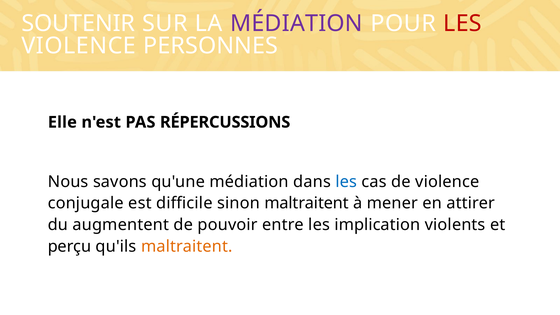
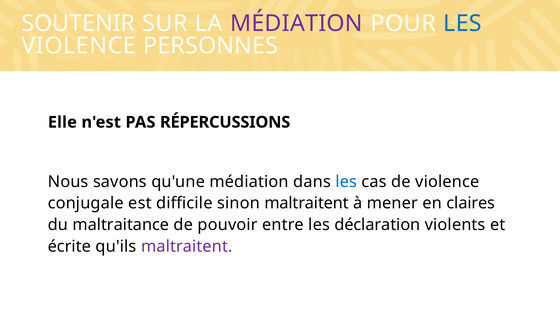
LES at (463, 23) colour: red -> blue
attirer: attirer -> claires
augmentent: augmentent -> maltraitance
implication: implication -> déclaration
perçu: perçu -> écrite
maltraitent at (187, 246) colour: orange -> purple
